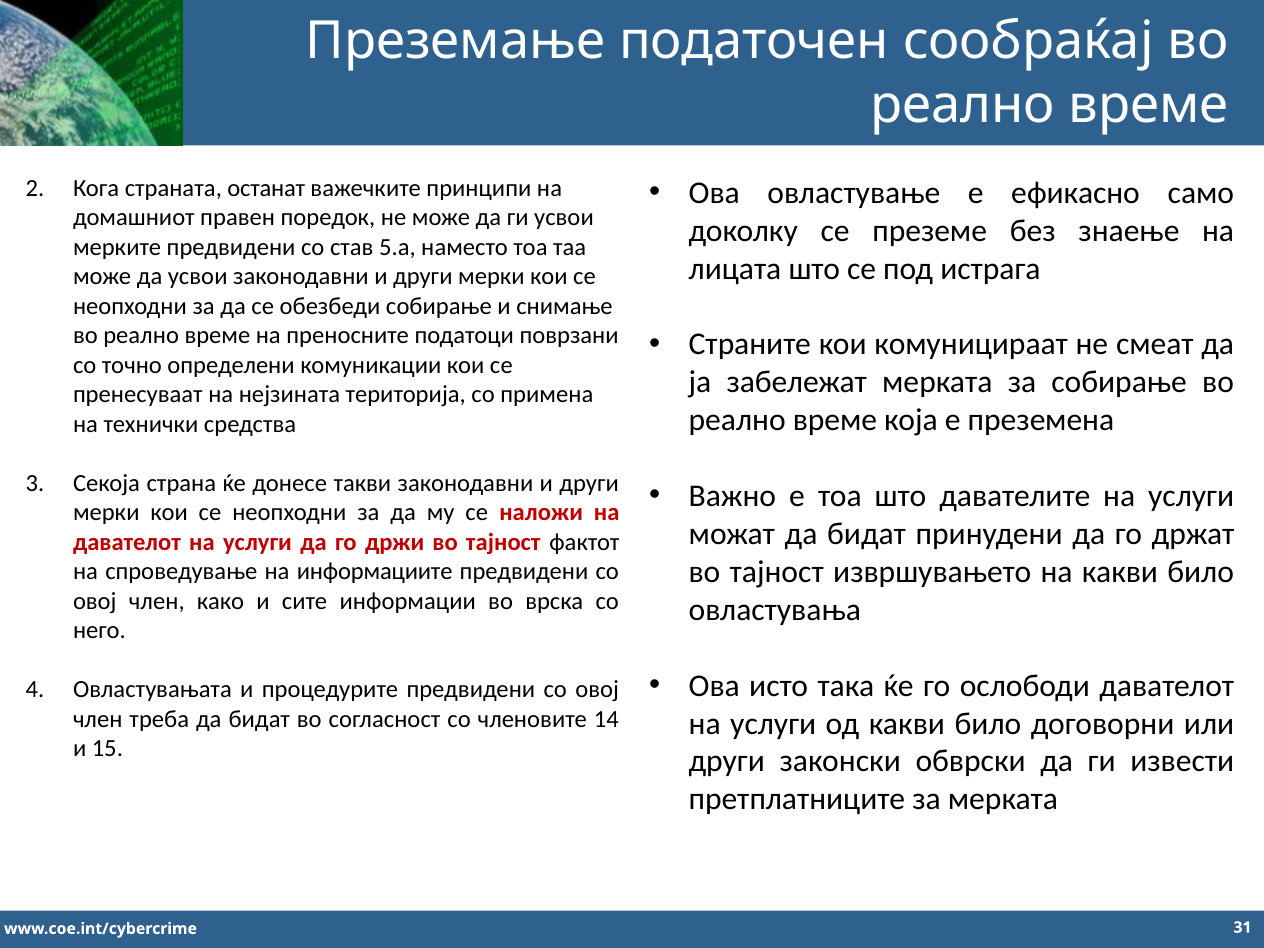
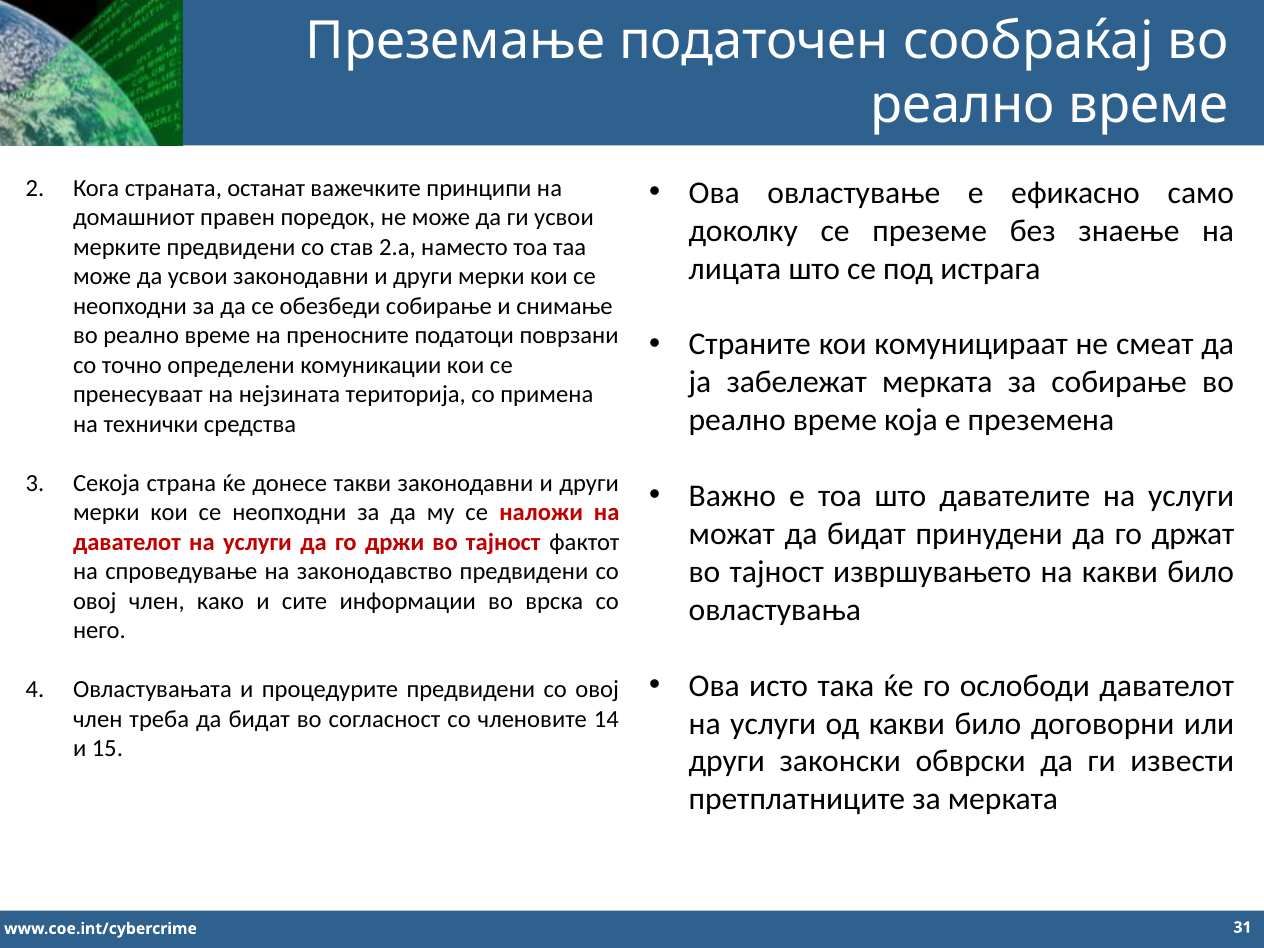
5.а: 5.а -> 2.а
информациите: информациите -> законодавство
